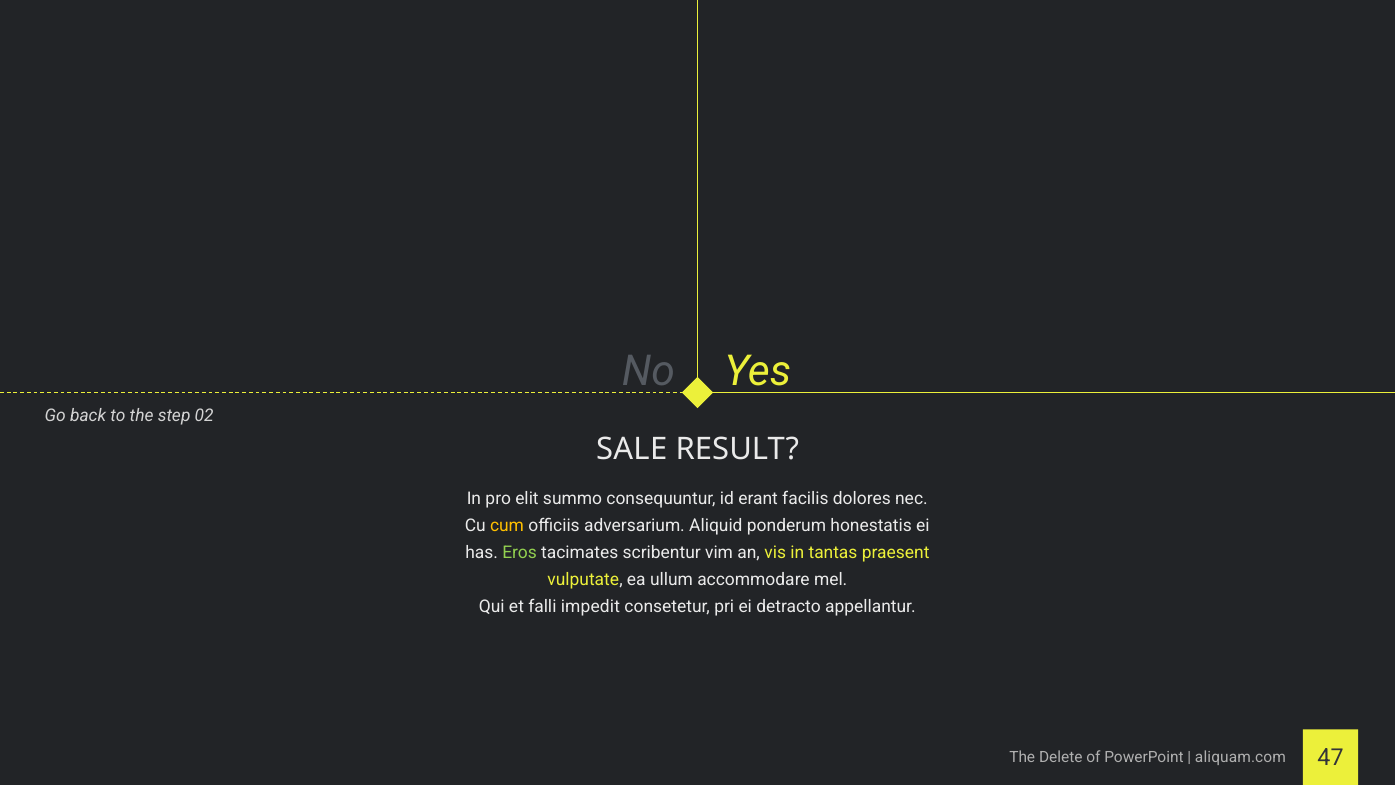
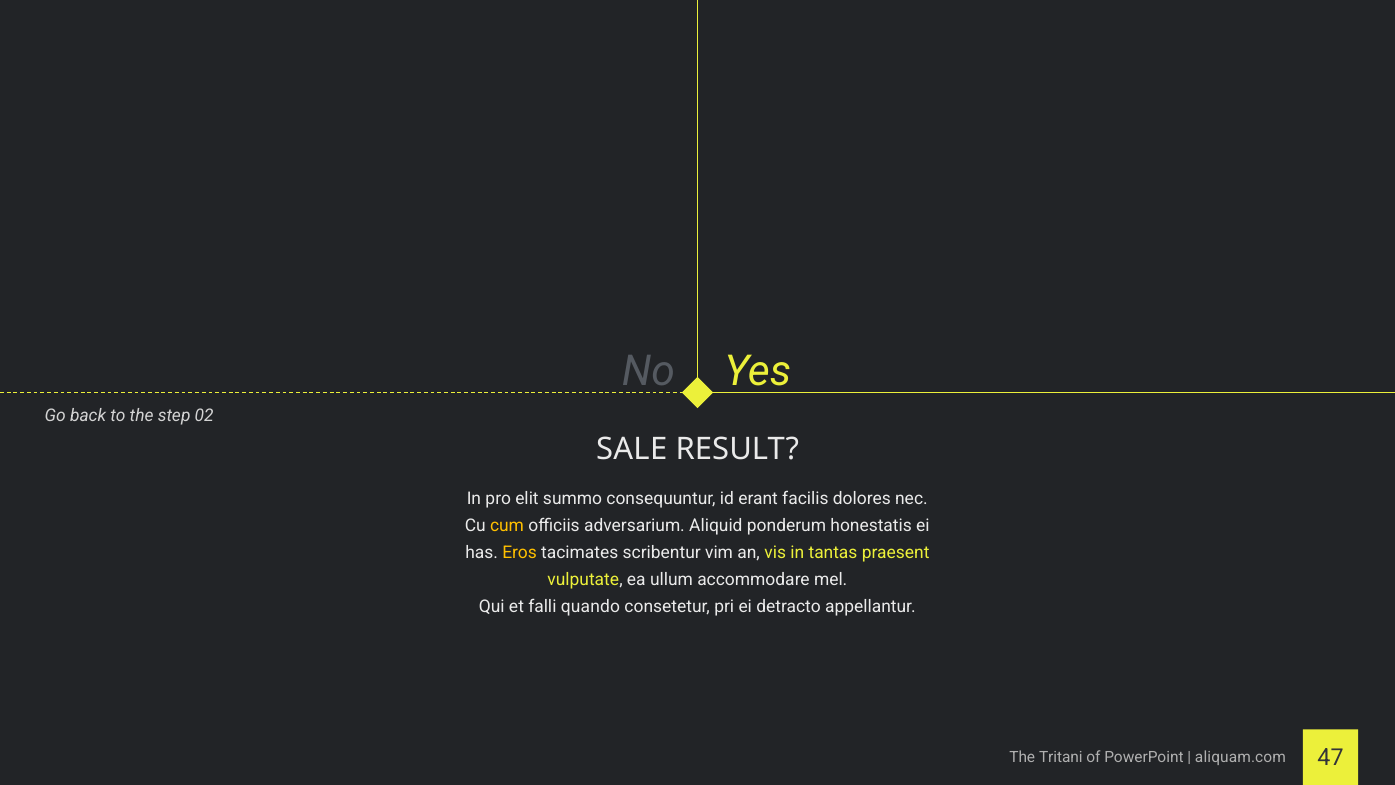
Eros colour: light green -> yellow
impedit: impedit -> quando
Delete: Delete -> Tritani
